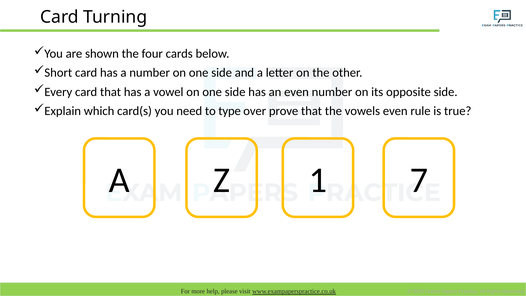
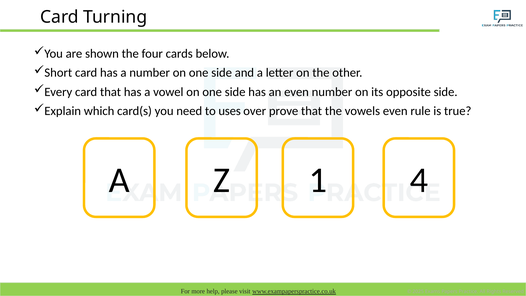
type: type -> uses
7: 7 -> 4
